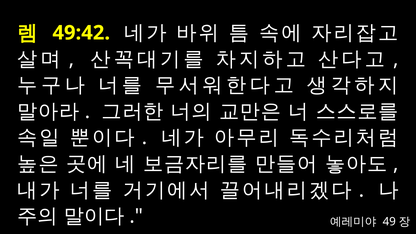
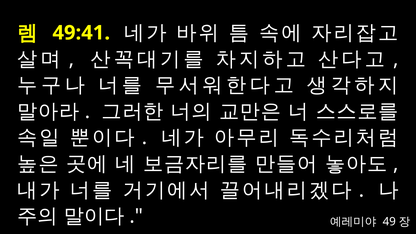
49:42: 49:42 -> 49:41
